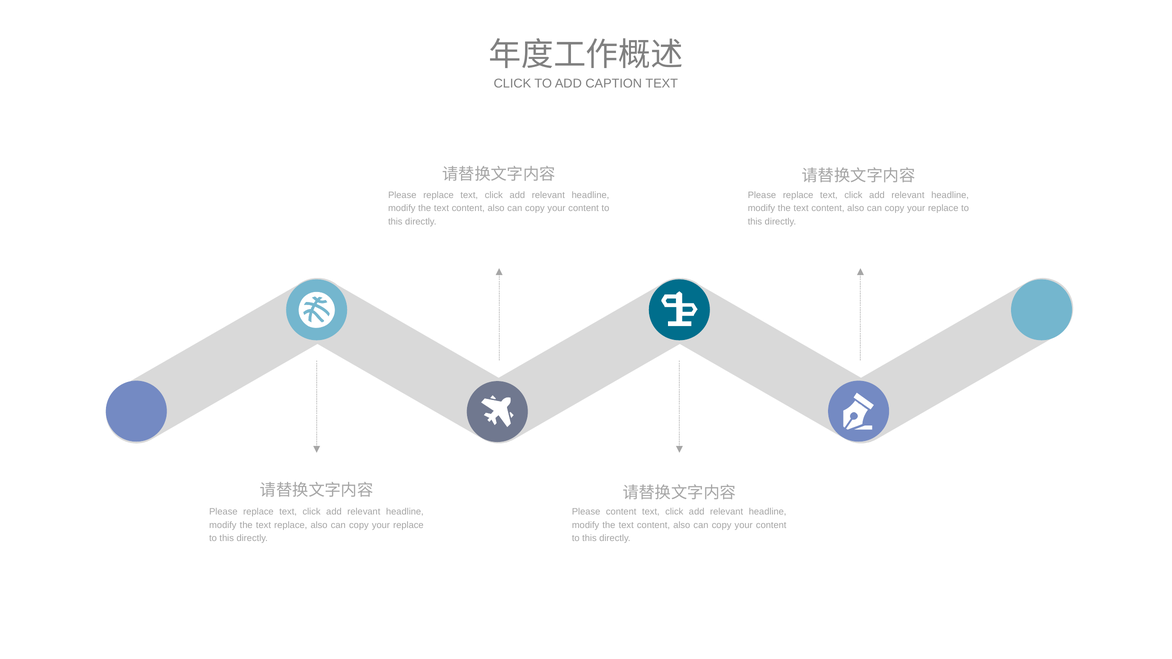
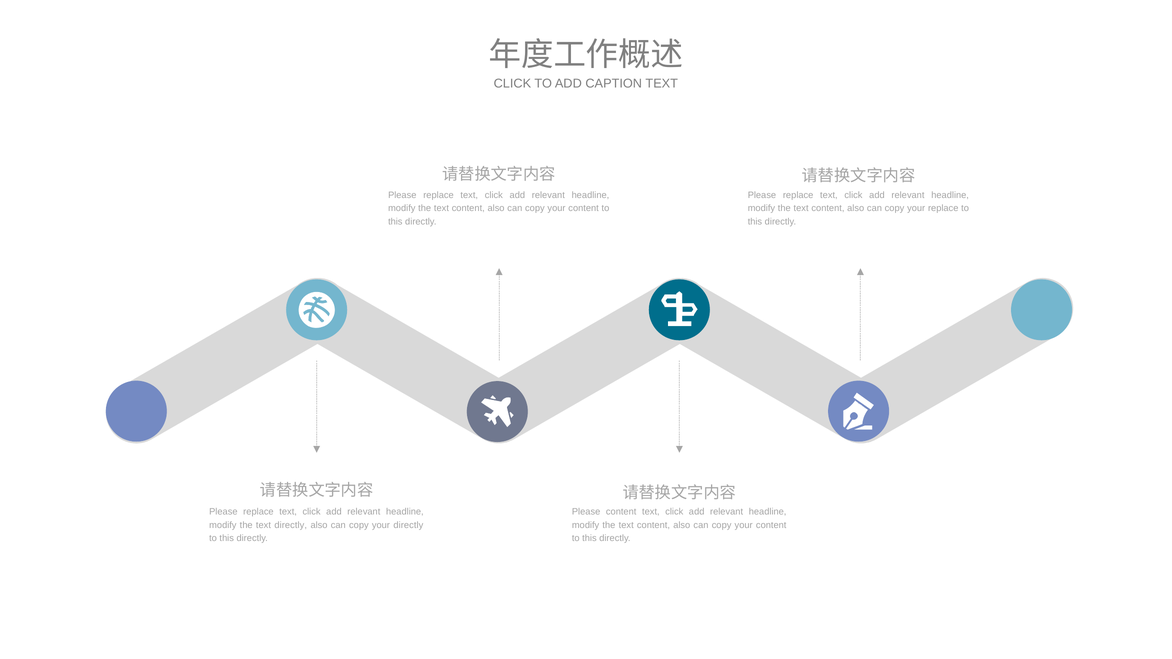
text replace: replace -> directly
replace at (408, 525): replace -> directly
